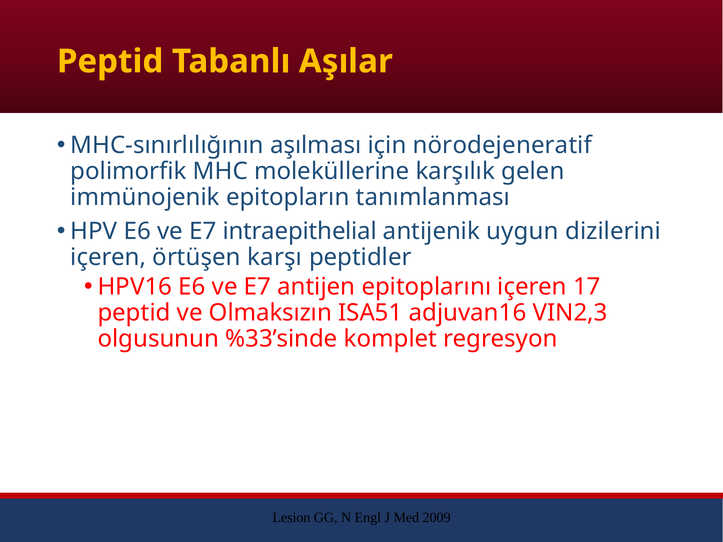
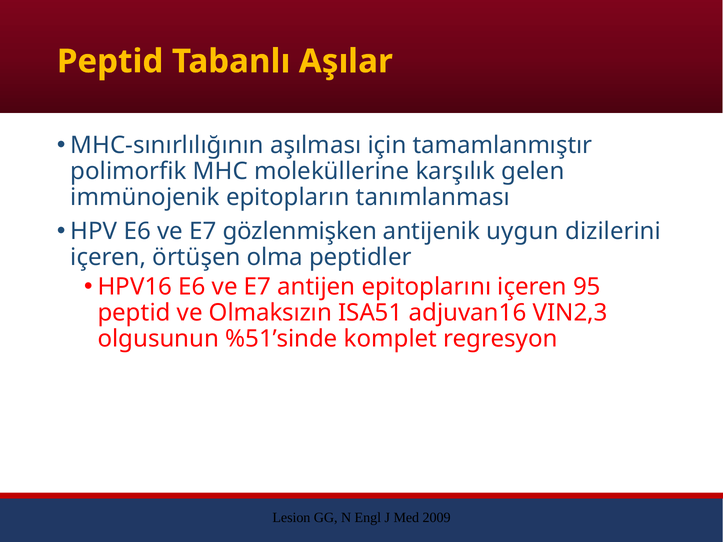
nörodejeneratif: nörodejeneratif -> tamamlanmıştır
intraepithelial: intraepithelial -> gözlenmişken
karşı: karşı -> olma
17: 17 -> 95
%33’sinde: %33’sinde -> %51’sinde
